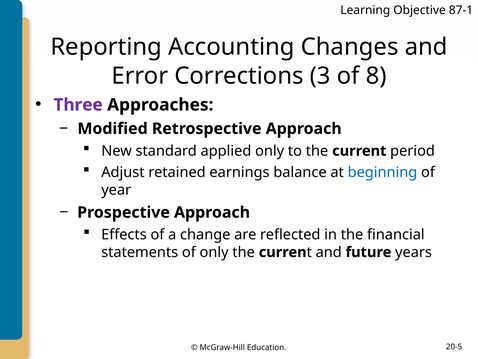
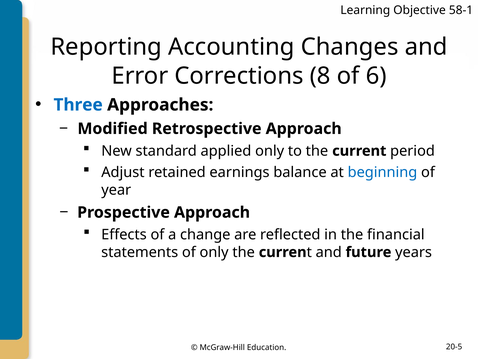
87-1: 87-1 -> 58-1
3: 3 -> 8
8: 8 -> 6
Three colour: purple -> blue
